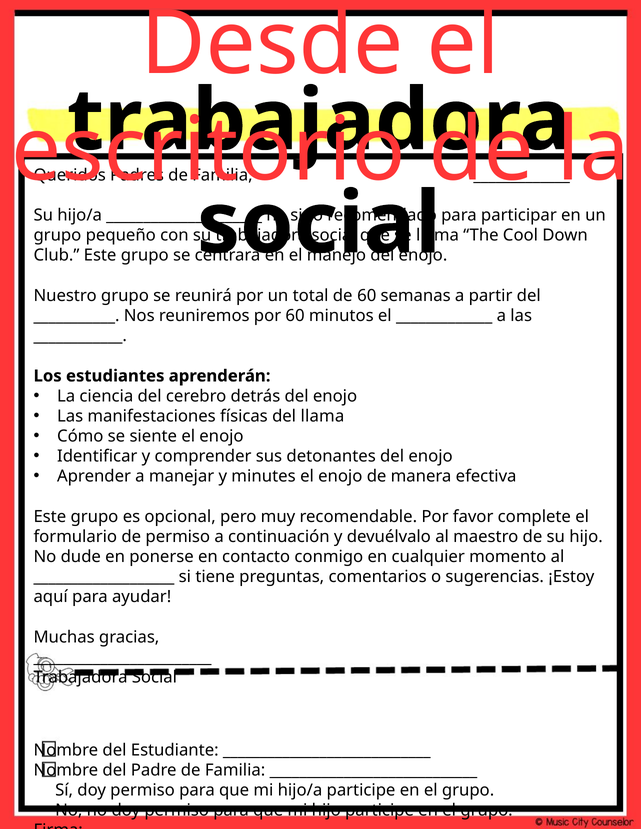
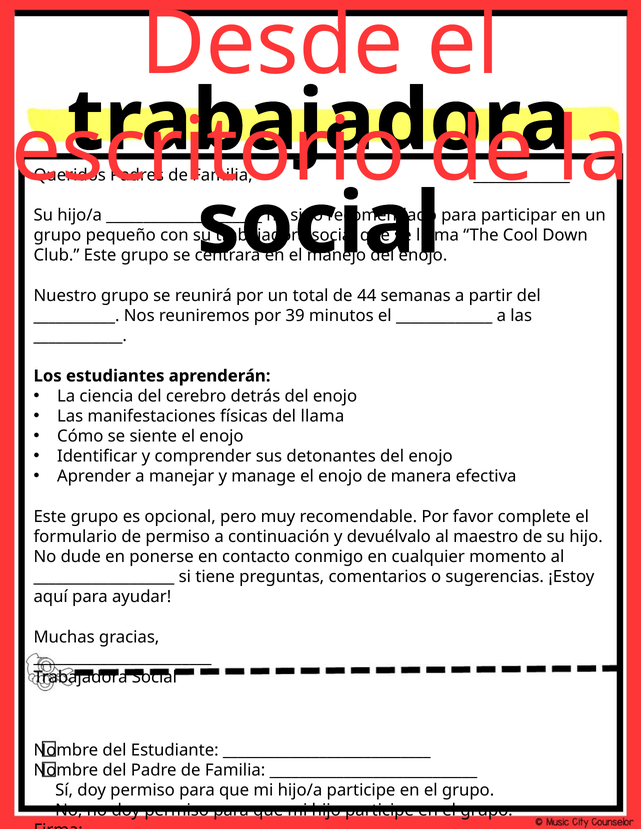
de 60: 60 -> 44
por 60: 60 -> 39
minutes: minutes -> manage
